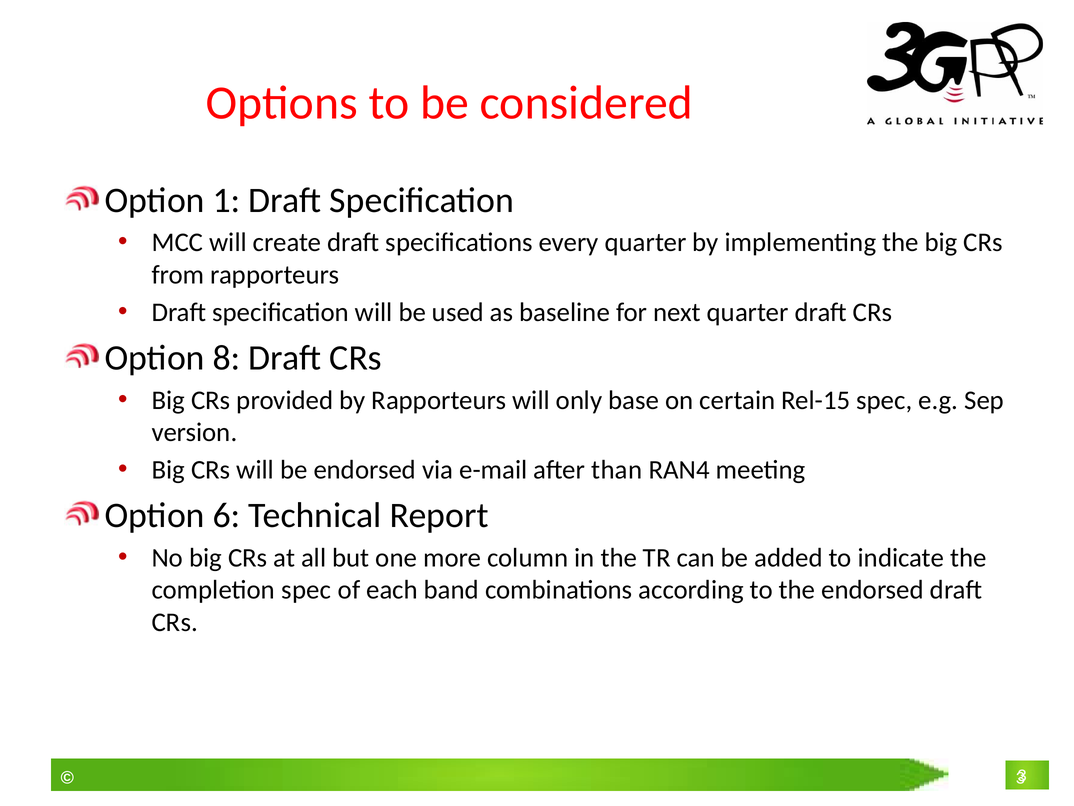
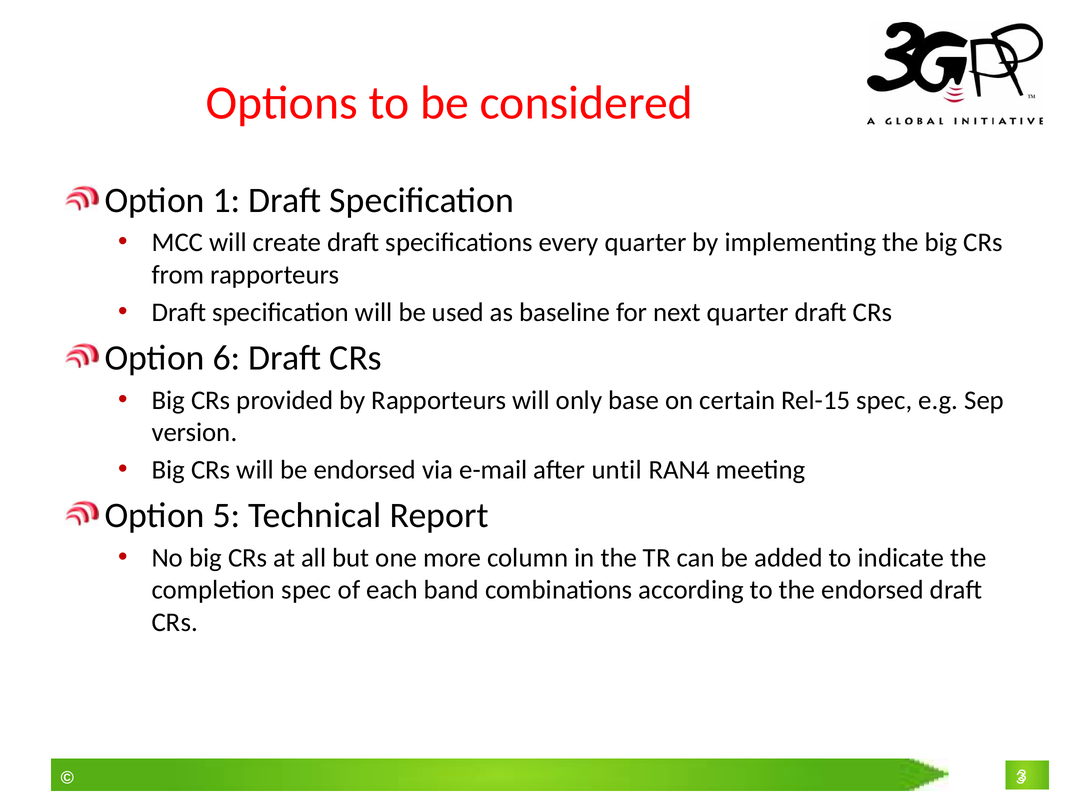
8: 8 -> 6
than: than -> until
6: 6 -> 5
